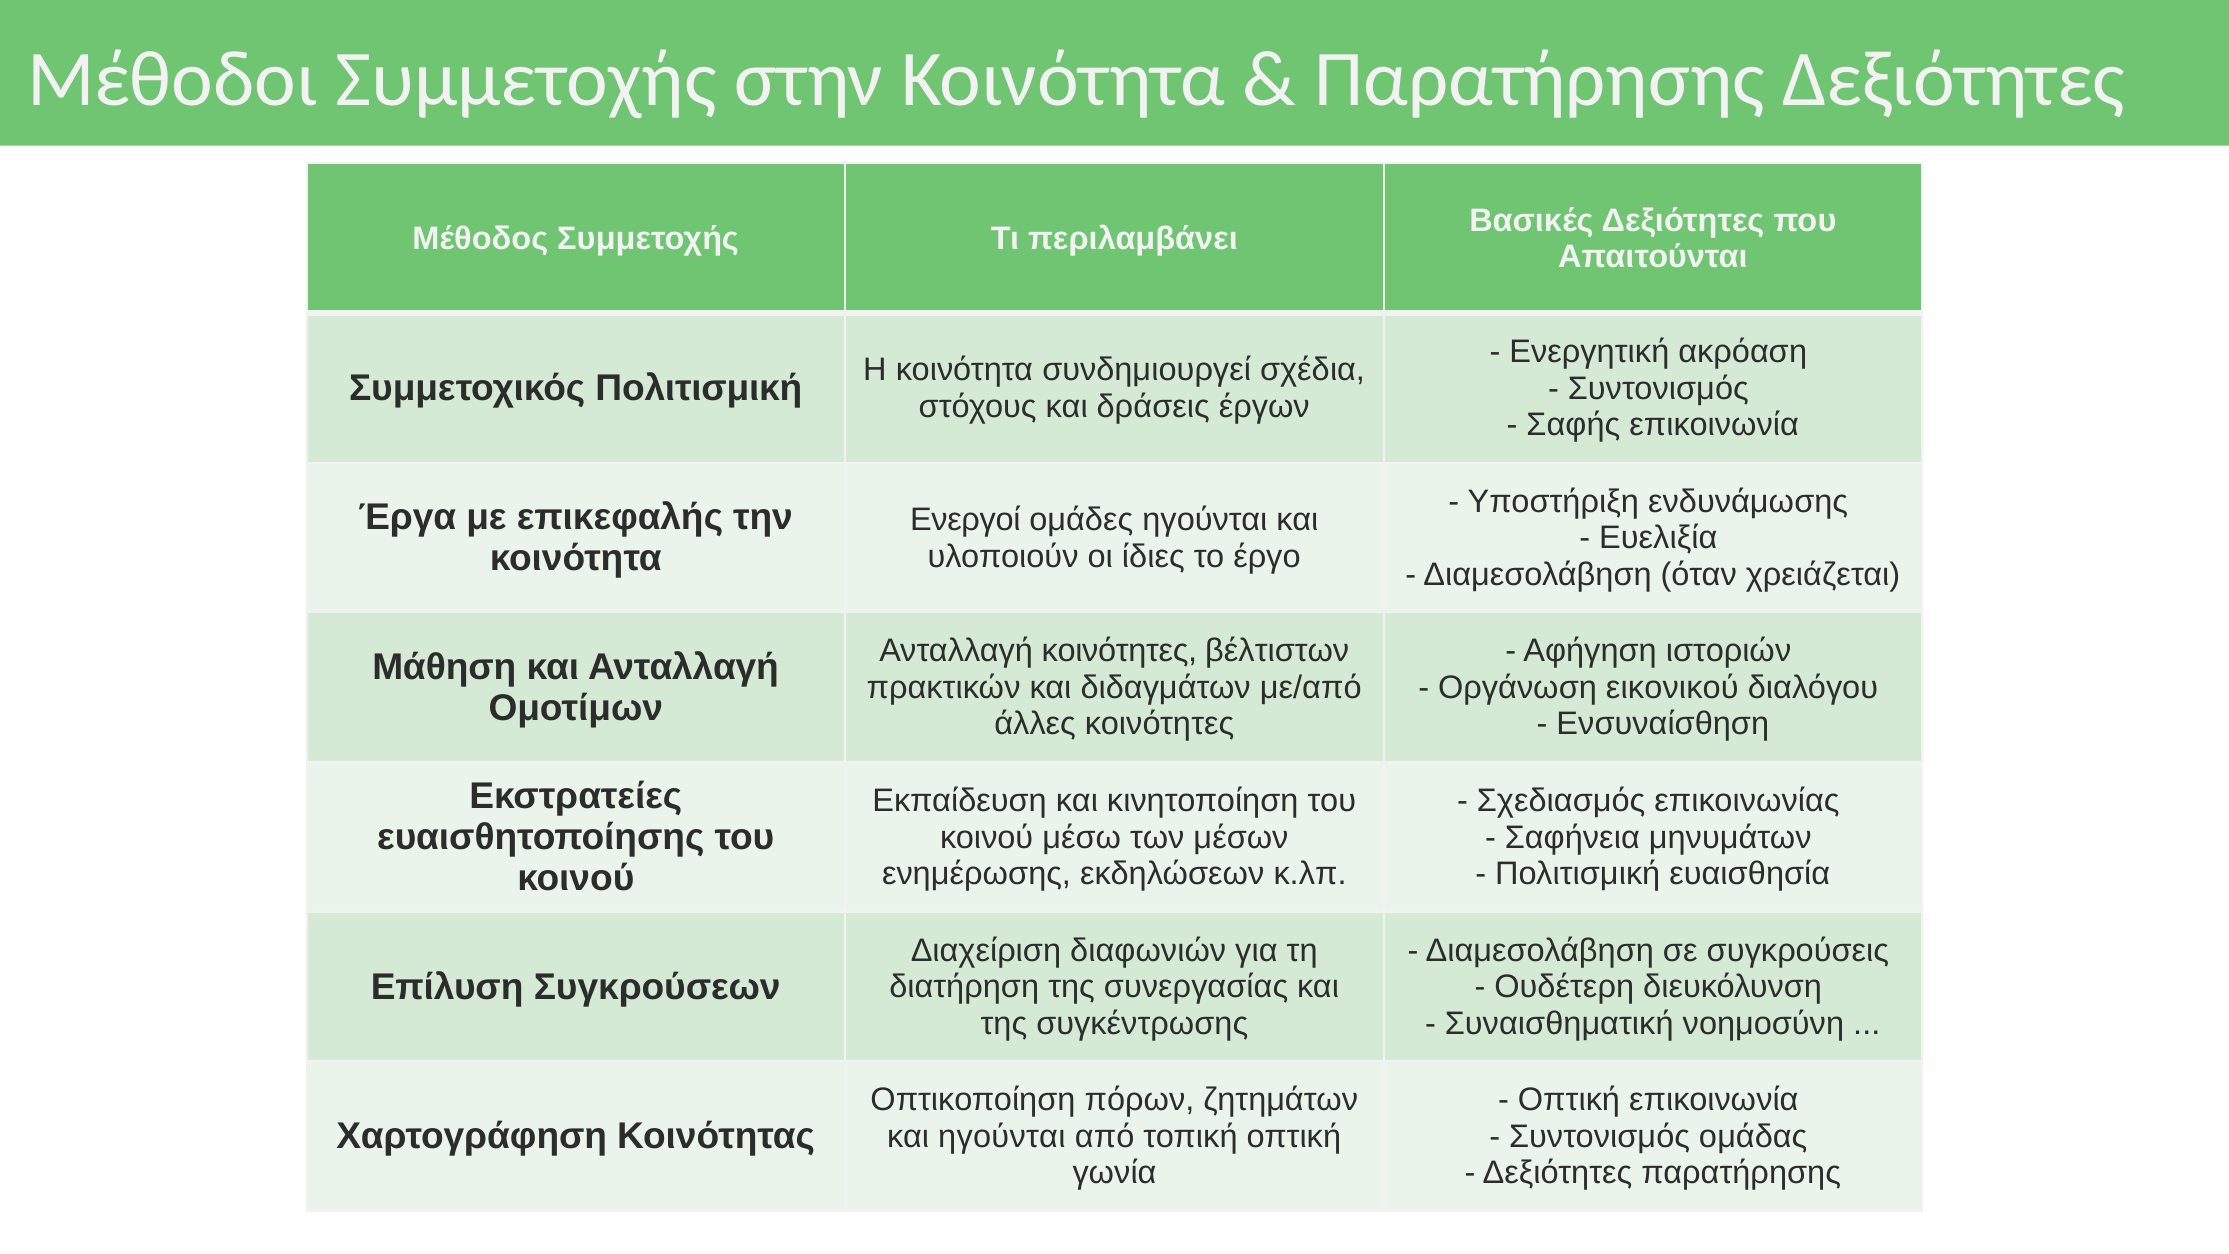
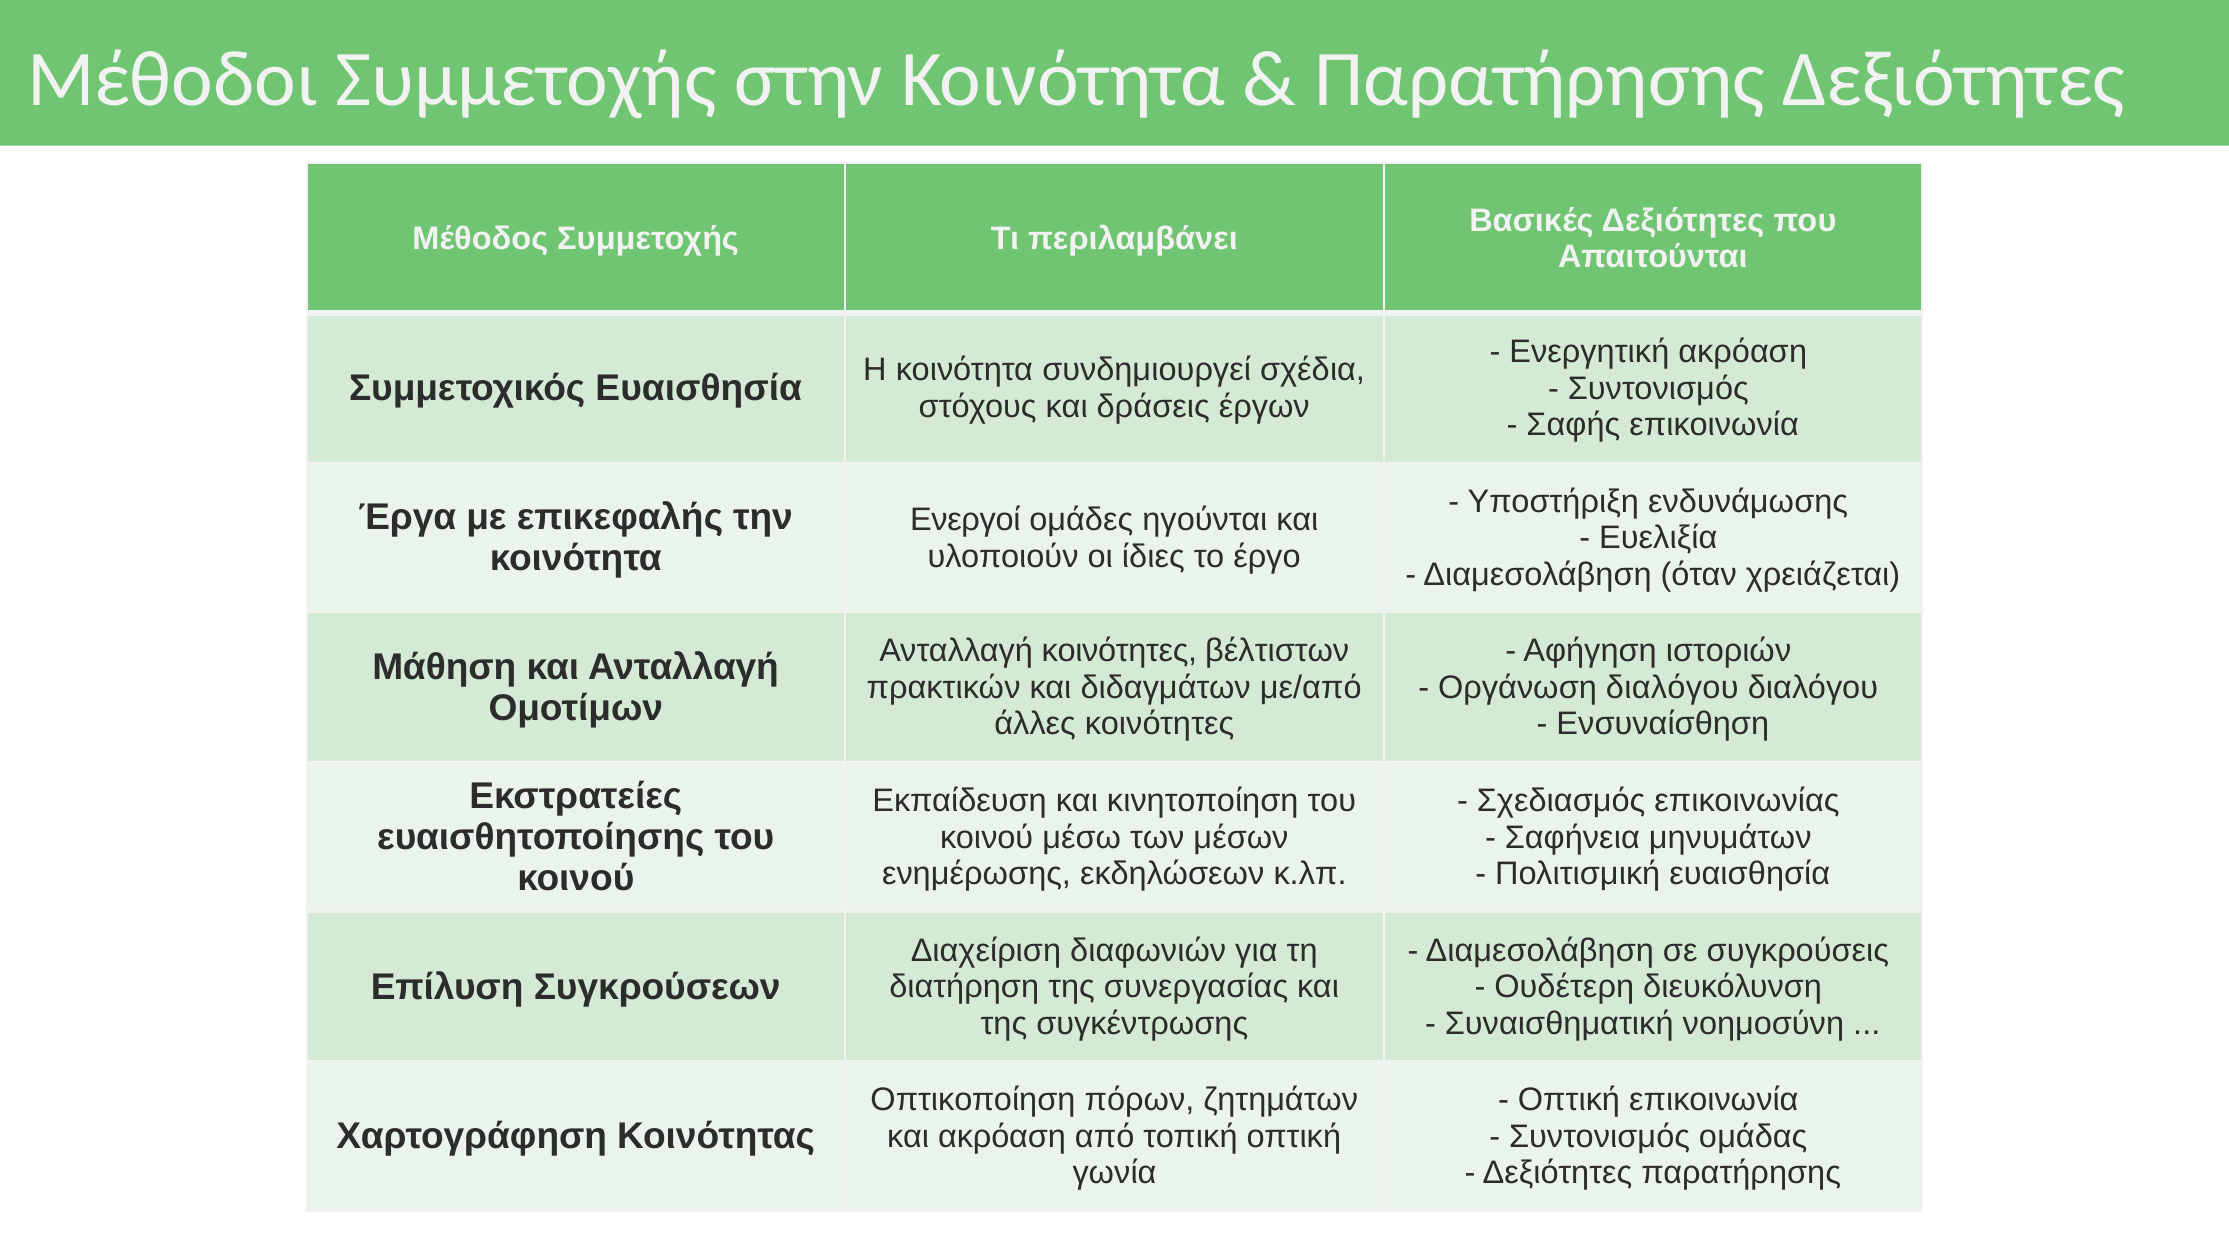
Συμμετοχικός Πολιτισμική: Πολιτισμική -> Ευαισθησία
Οργάνωση εικονικού: εικονικού -> διαλόγου
και ηγούνται: ηγούνται -> ακρόαση
